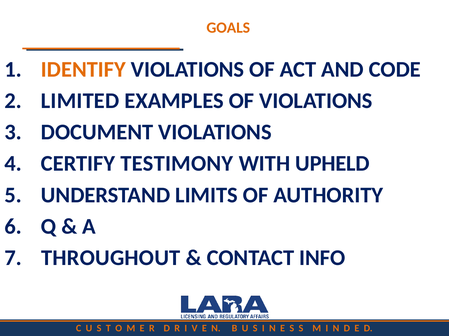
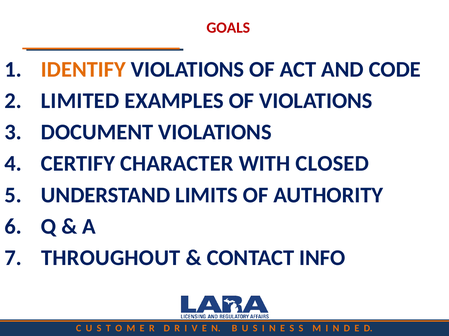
GOALS colour: orange -> red
TESTIMONY: TESTIMONY -> CHARACTER
UPHELD: UPHELD -> CLOSED
